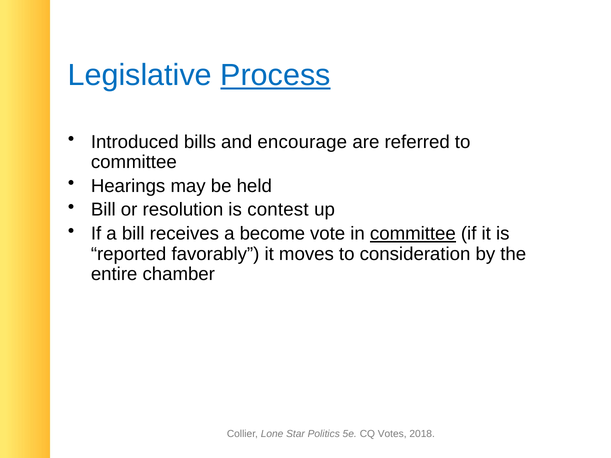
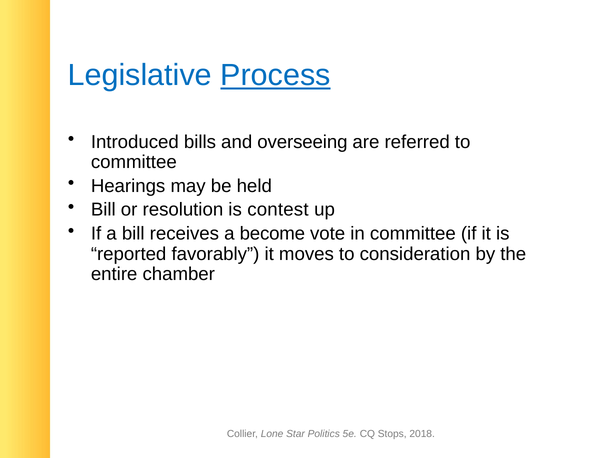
encourage: encourage -> overseeing
committee at (413, 234) underline: present -> none
Votes: Votes -> Stops
